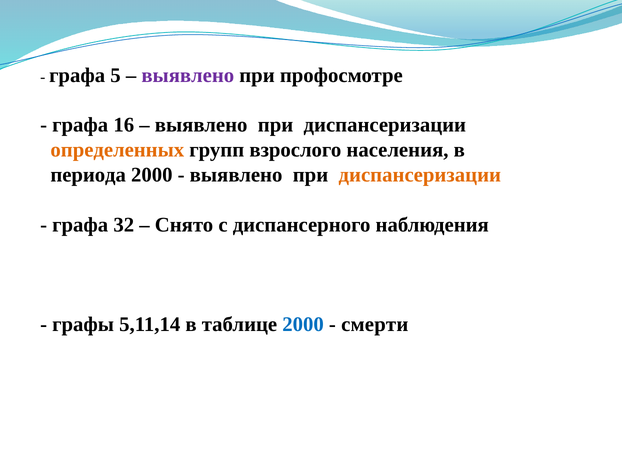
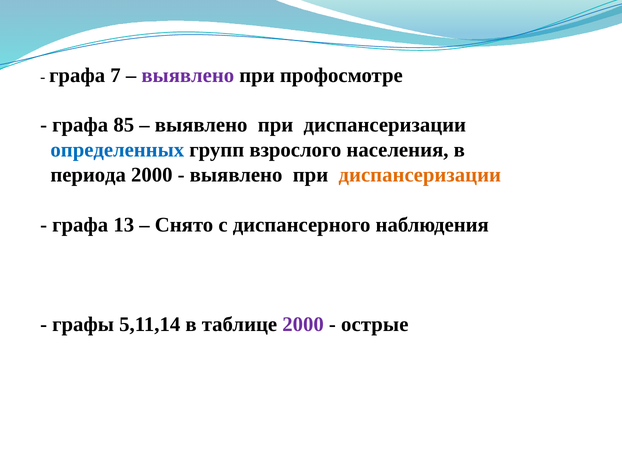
5: 5 -> 7
16: 16 -> 85
определенных colour: orange -> blue
32: 32 -> 13
2000 at (303, 324) colour: blue -> purple
смерти: смерти -> острые
